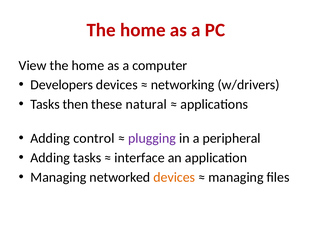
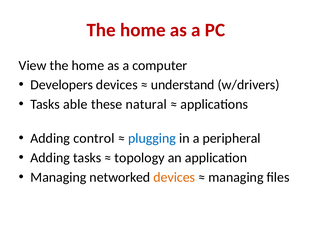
networking: networking -> understand
then: then -> able
plugging colour: purple -> blue
interface: interface -> topology
